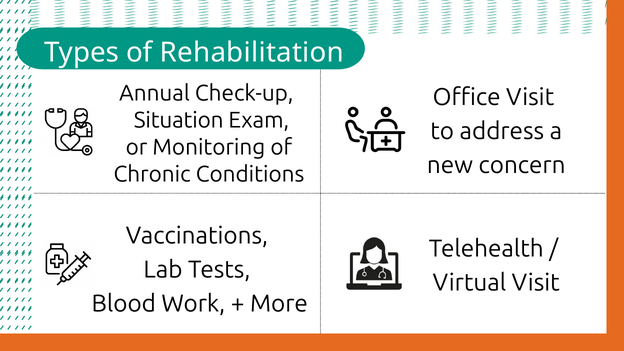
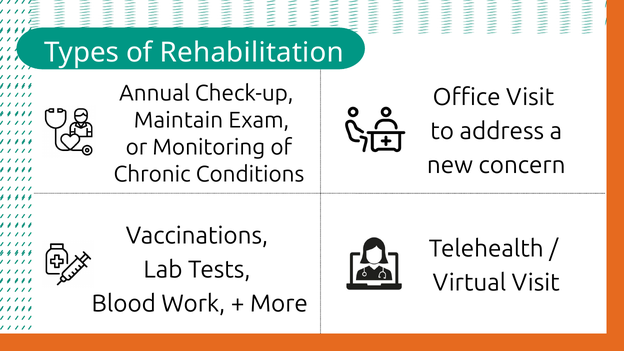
Situation: Situation -> Maintain
